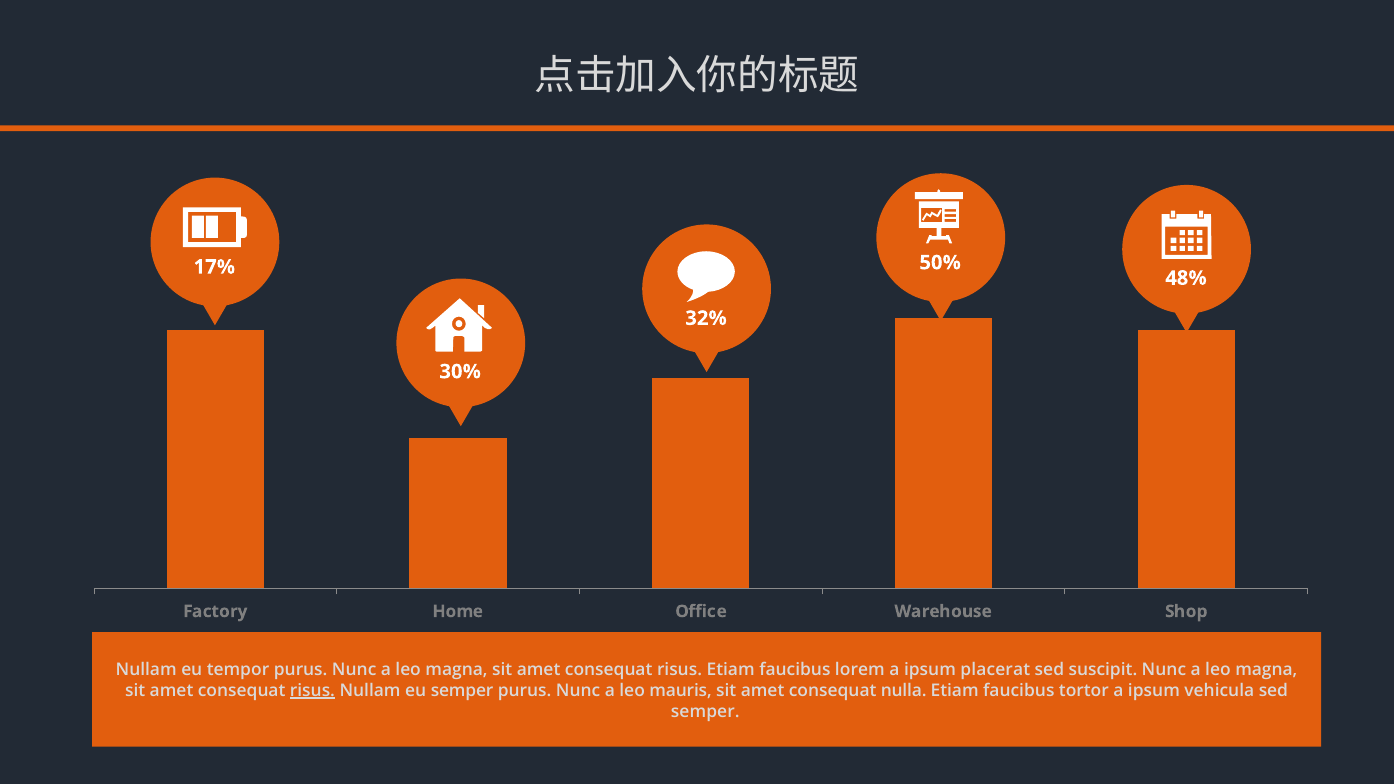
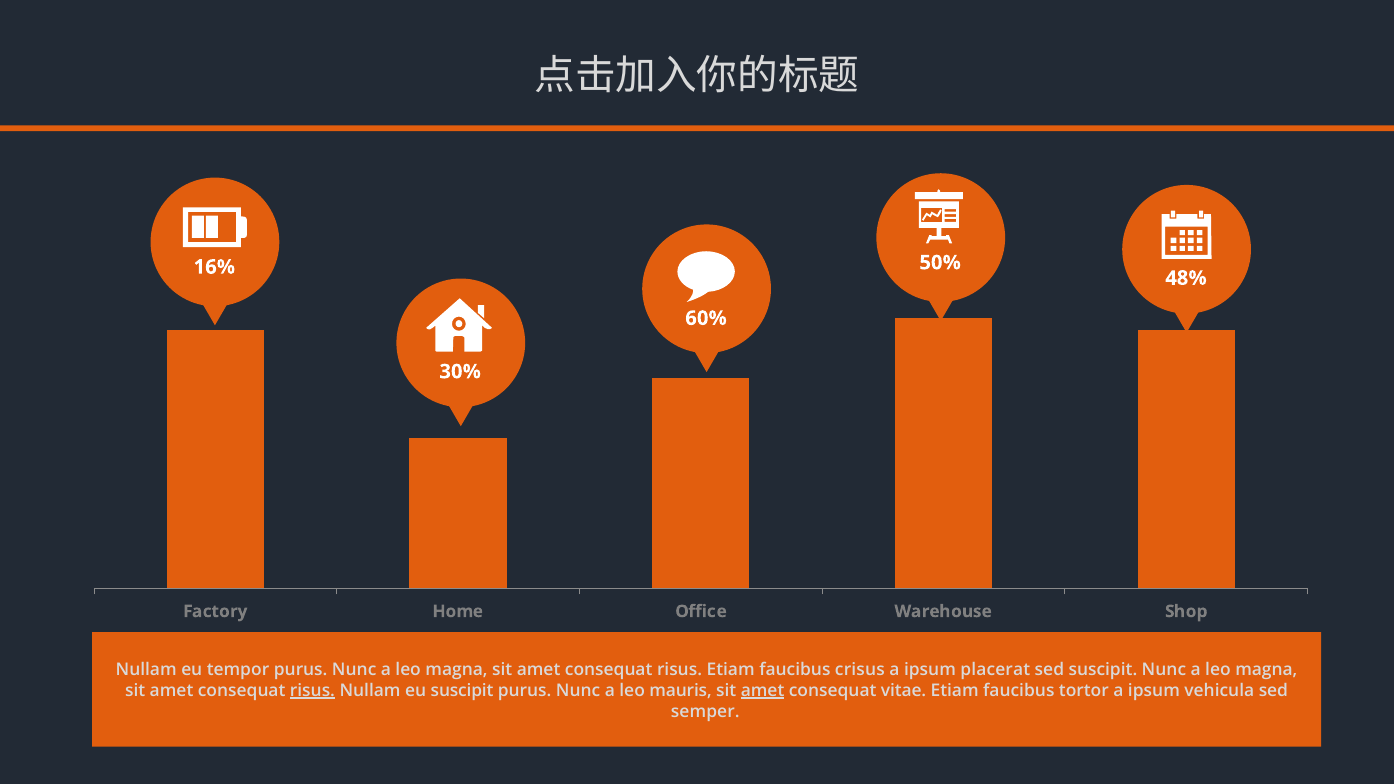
17%: 17% -> 16%
32%: 32% -> 60%
lorem: lorem -> crisus
eu semper: semper -> suscipit
amet at (763, 691) underline: none -> present
nulla: nulla -> vitae
